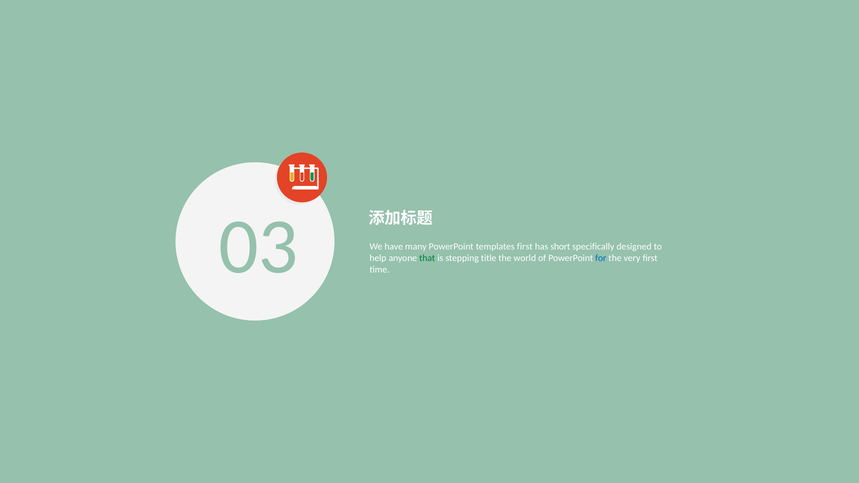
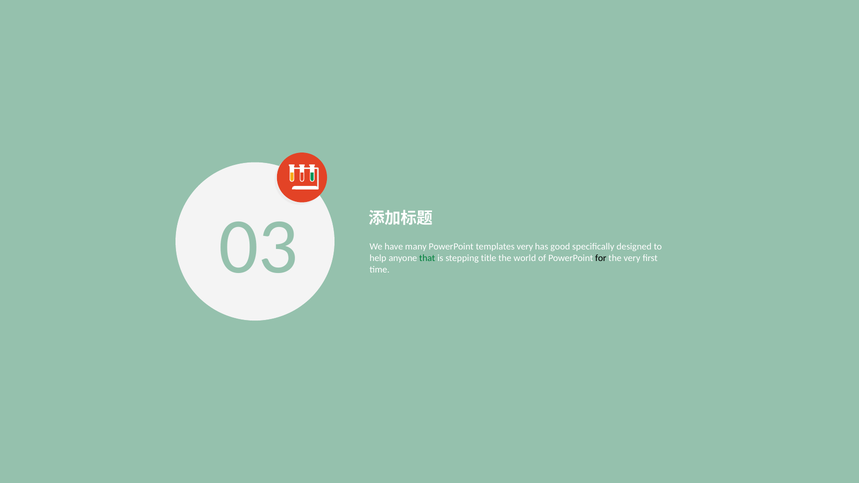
templates first: first -> very
short: short -> good
for colour: blue -> black
